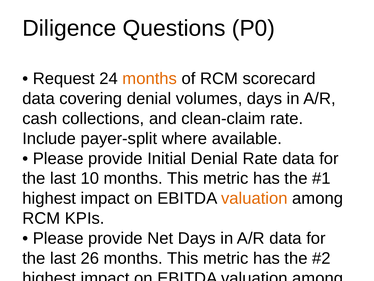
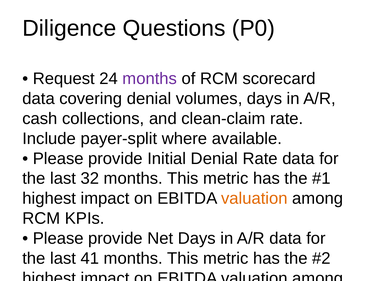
months at (150, 78) colour: orange -> purple
10: 10 -> 32
26: 26 -> 41
